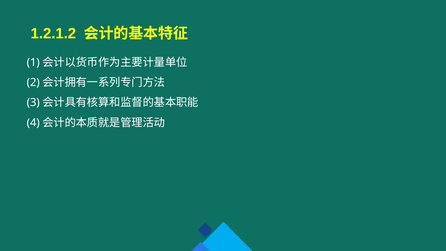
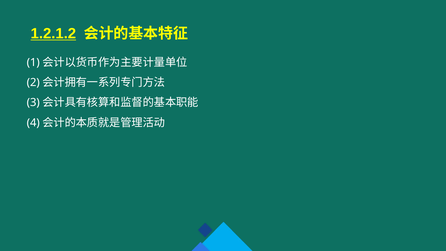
1.2.1.2 underline: none -> present
